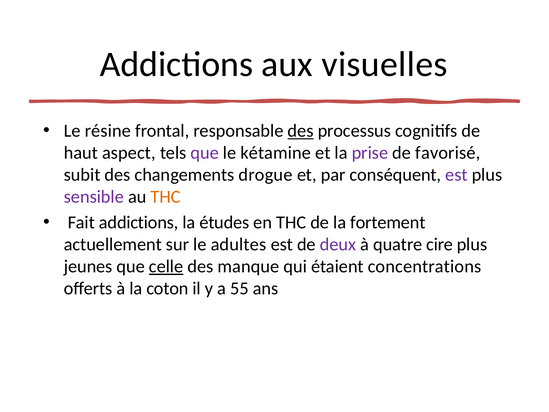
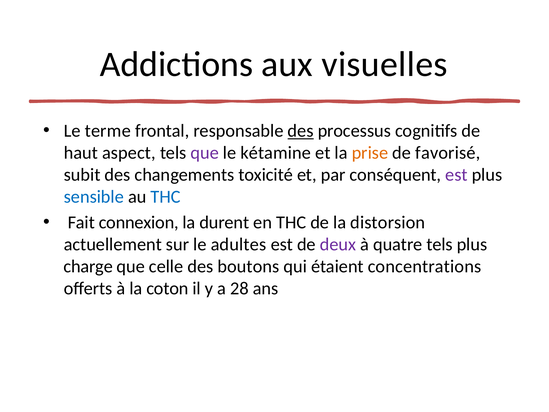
résine: résine -> terme
prise colour: purple -> orange
drogue: drogue -> toxicité
sensible colour: purple -> blue
THC at (166, 197) colour: orange -> blue
Fait addictions: addictions -> connexion
études: études -> durent
fortement: fortement -> distorsion
quatre cire: cire -> tels
jeunes: jeunes -> charge
celle underline: present -> none
manque: manque -> boutons
55: 55 -> 28
